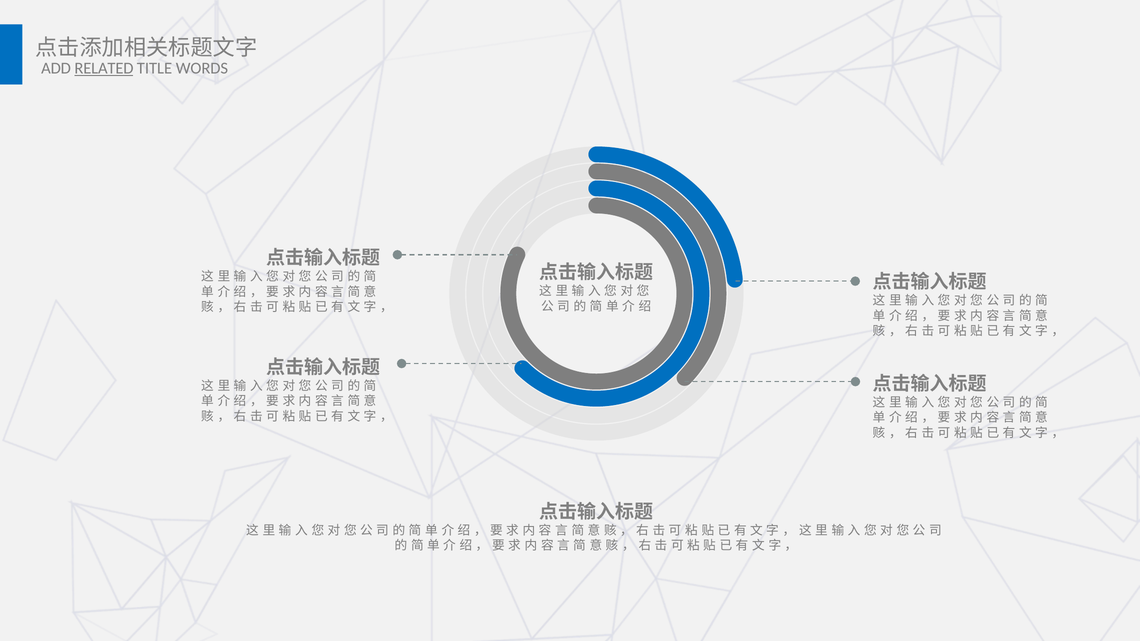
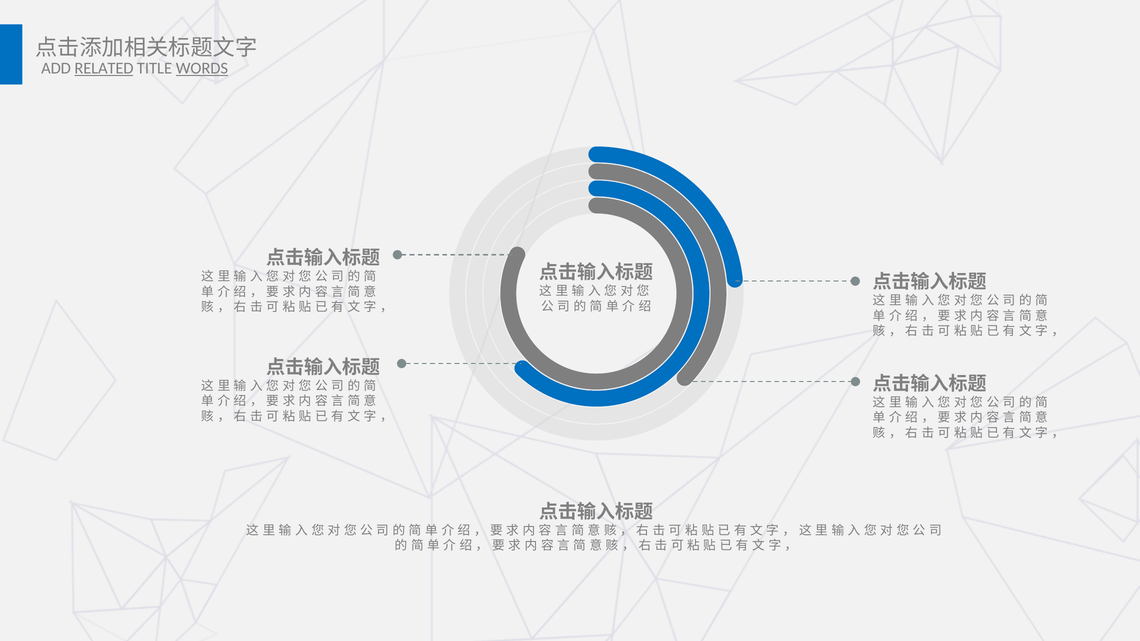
WORDS underline: none -> present
